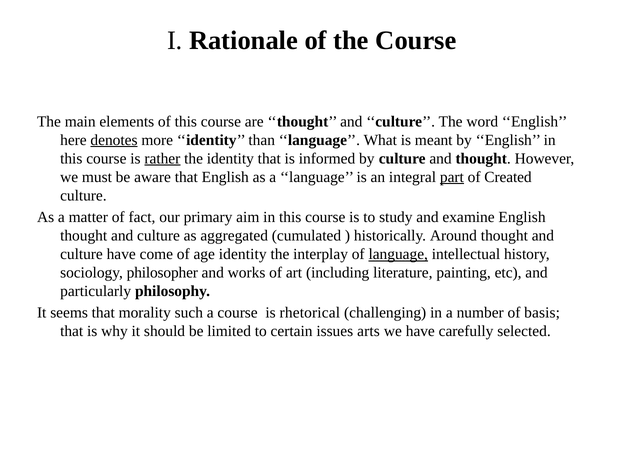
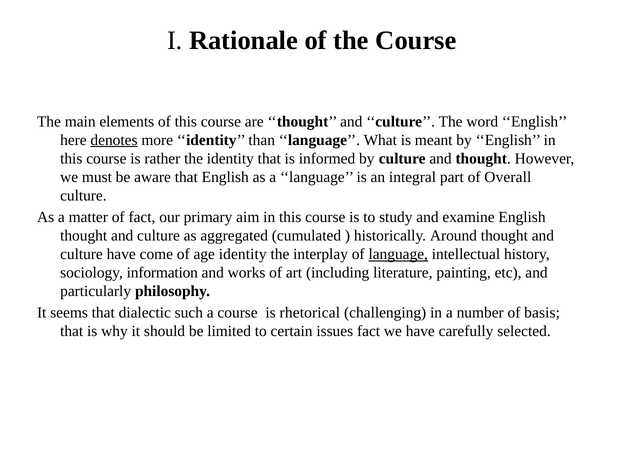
rather underline: present -> none
part underline: present -> none
Created: Created -> Overall
philosopher: philosopher -> information
morality: morality -> dialectic
issues arts: arts -> fact
